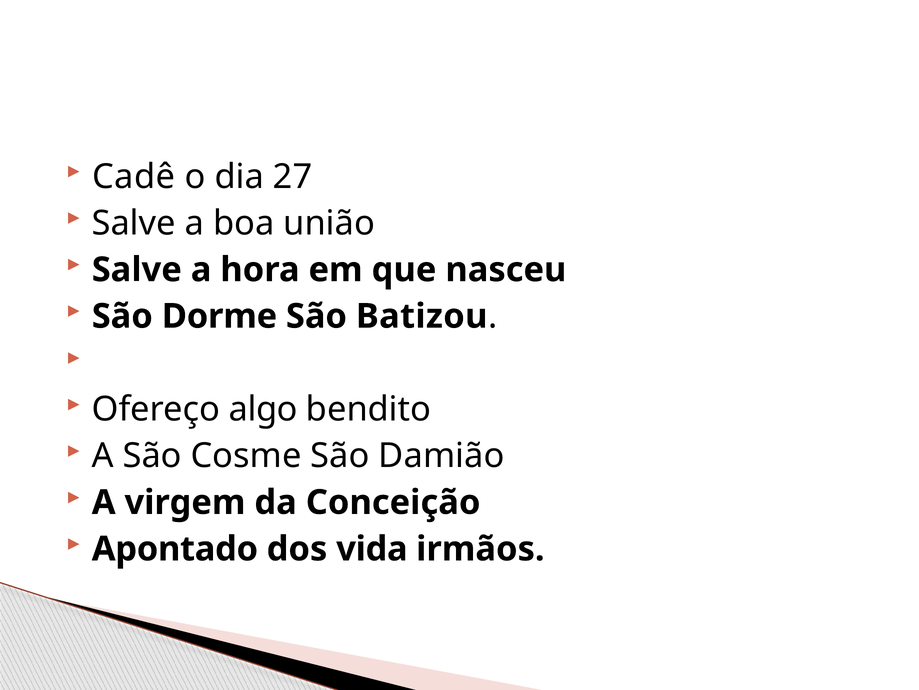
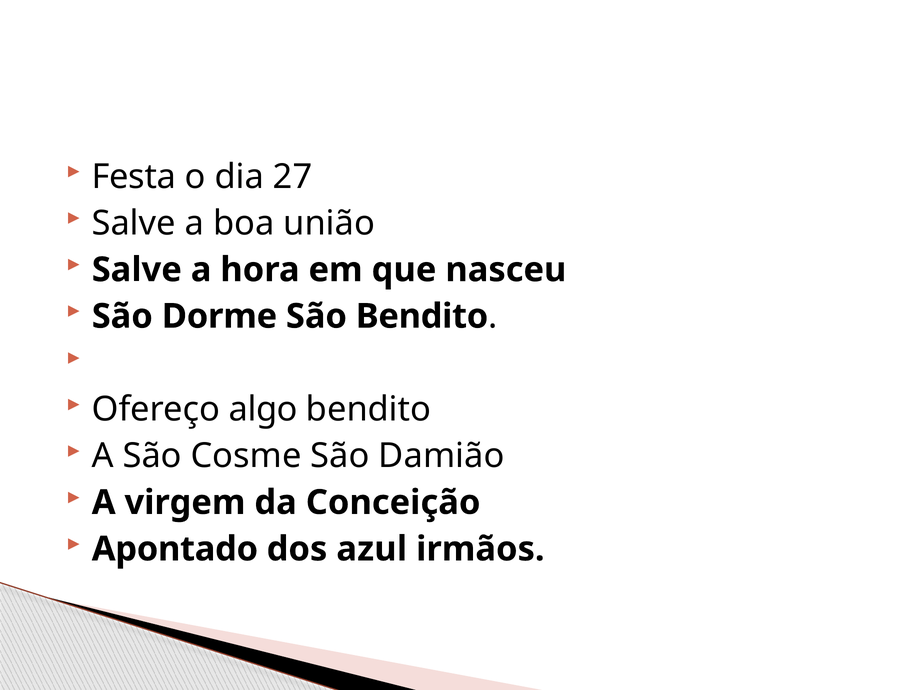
Cadê: Cadê -> Festa
São Batizou: Batizou -> Bendito
vida: vida -> azul
